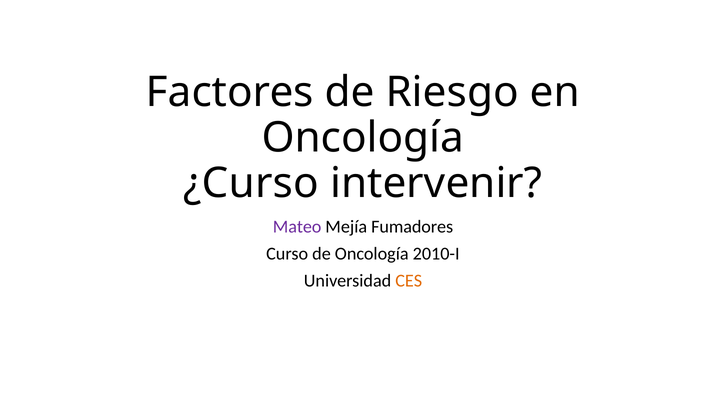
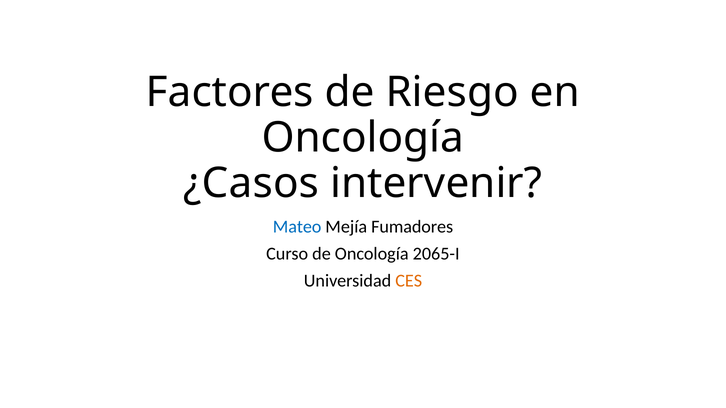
¿Curso: ¿Curso -> ¿Casos
Mateo colour: purple -> blue
2010-I: 2010-I -> 2065-I
